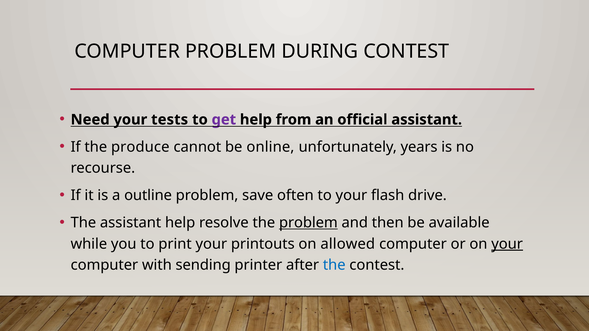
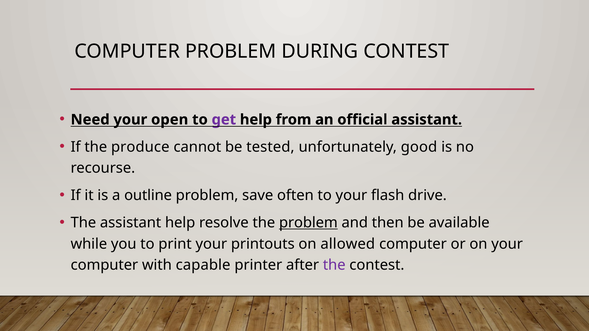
tests: tests -> open
online: online -> tested
years: years -> good
your at (507, 244) underline: present -> none
sending: sending -> capable
the at (334, 265) colour: blue -> purple
